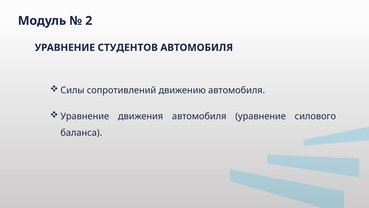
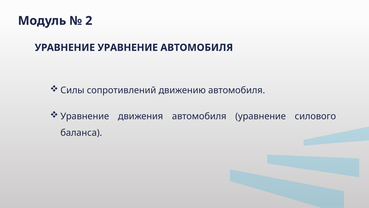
УРАВНЕНИЕ СТУДЕНТОВ: СТУДЕНТОВ -> УРАВНЕНИЕ
